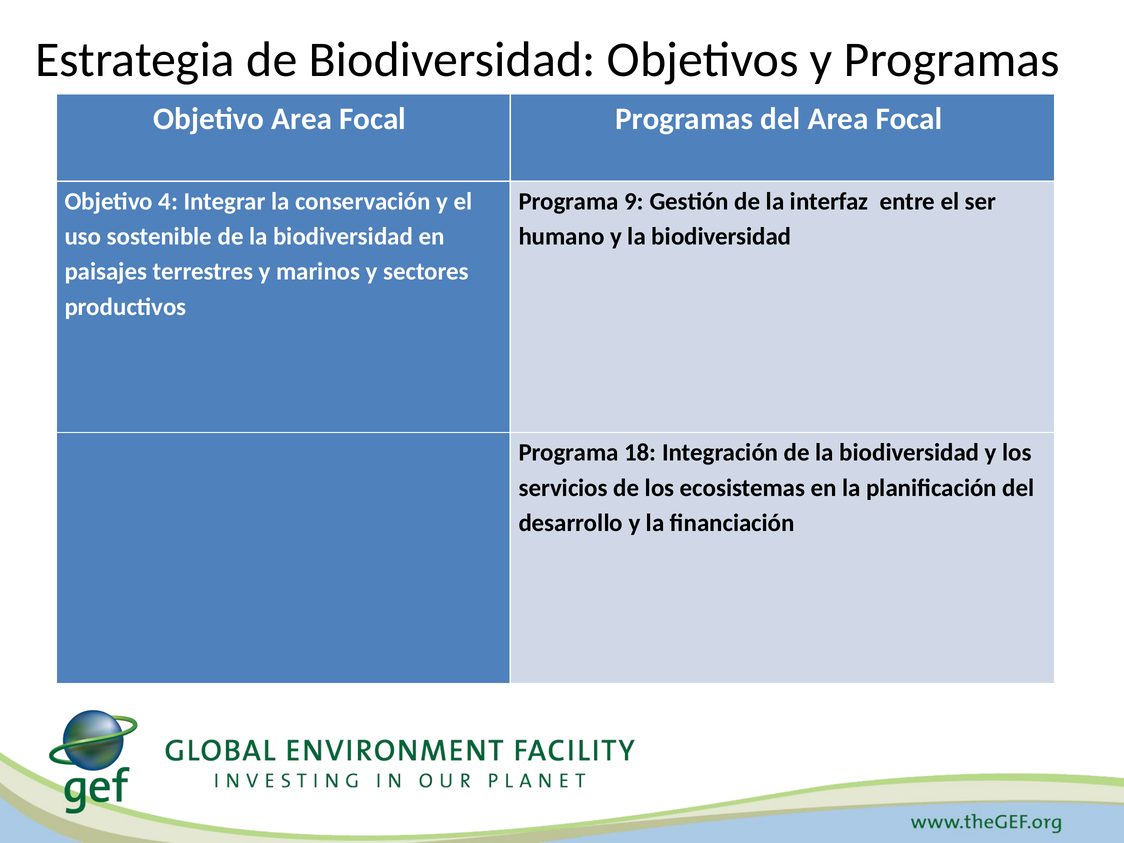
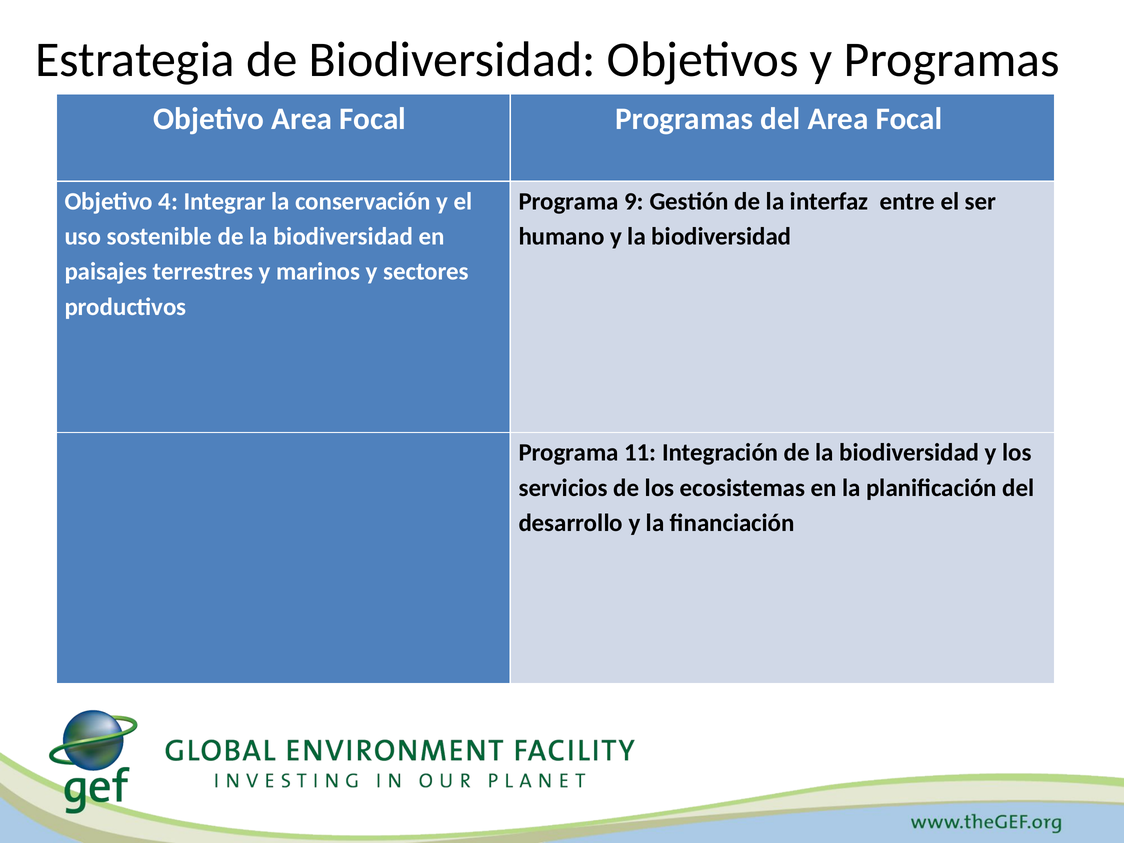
18: 18 -> 11
